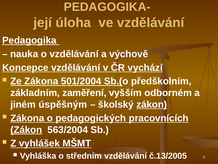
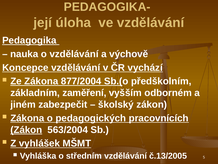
501/2004: 501/2004 -> 877/2004
úspěšným: úspěšným -> zabezpečit
zákon at (152, 104) underline: present -> none
